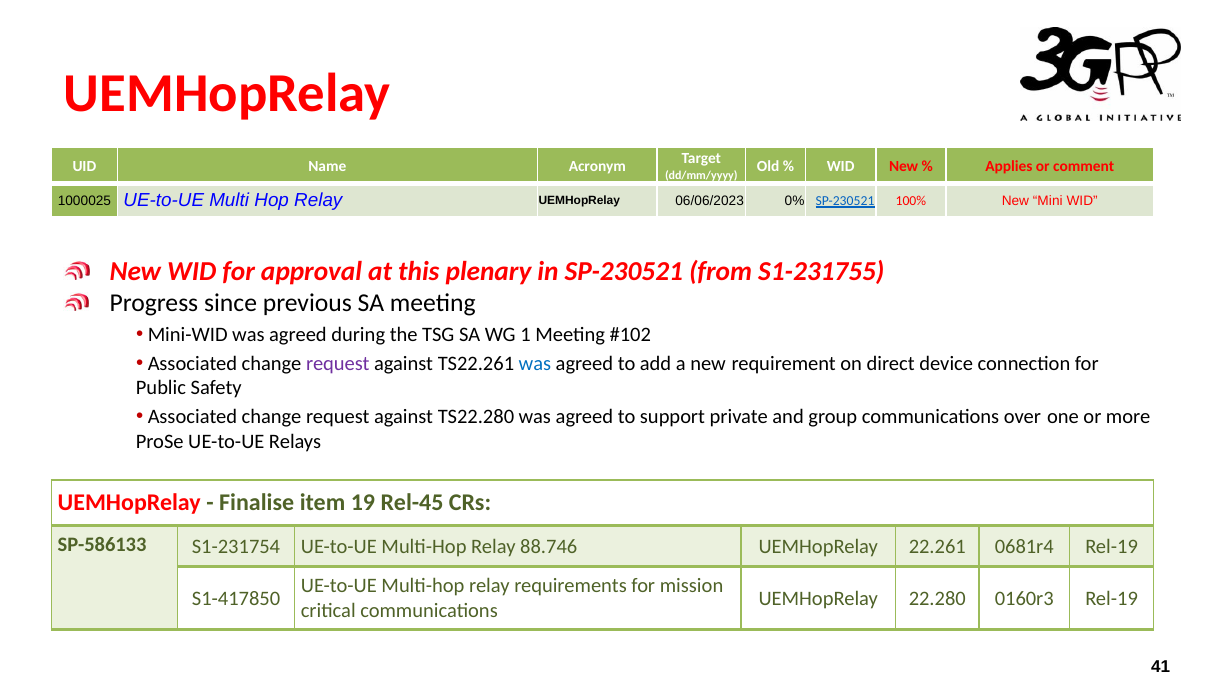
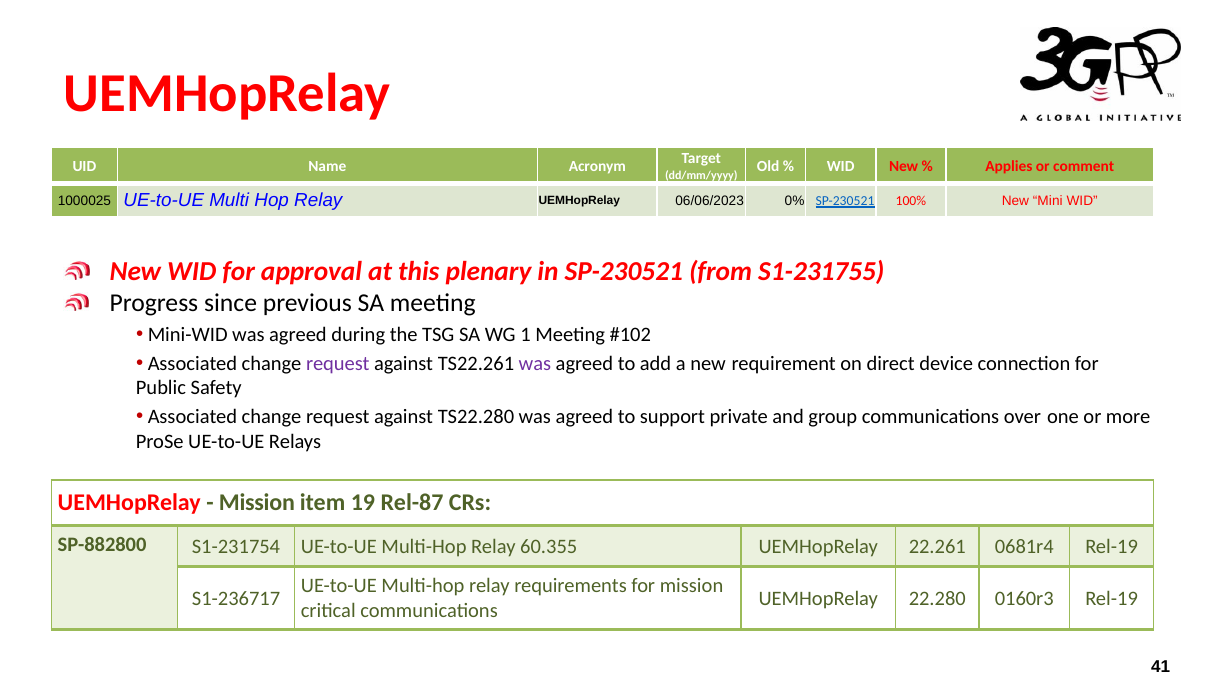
was at (535, 364) colour: blue -> purple
Finalise at (257, 503): Finalise -> Mission
Rel-45: Rel-45 -> Rel-87
SP-586133: SP-586133 -> SP-882800
88.746: 88.746 -> 60.355
S1-417850: S1-417850 -> S1-236717
